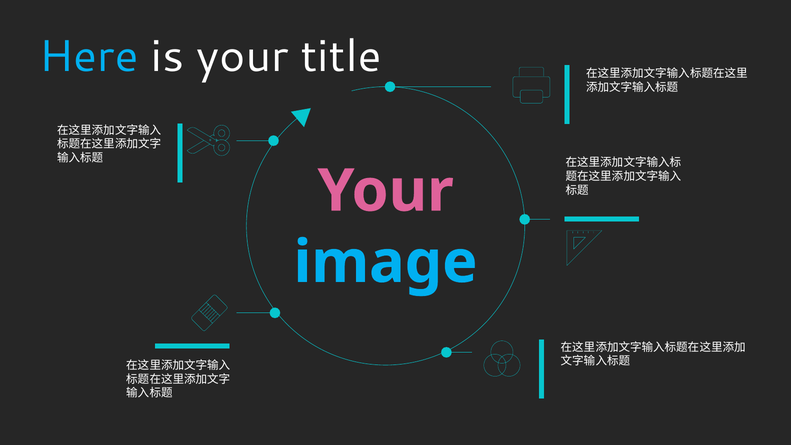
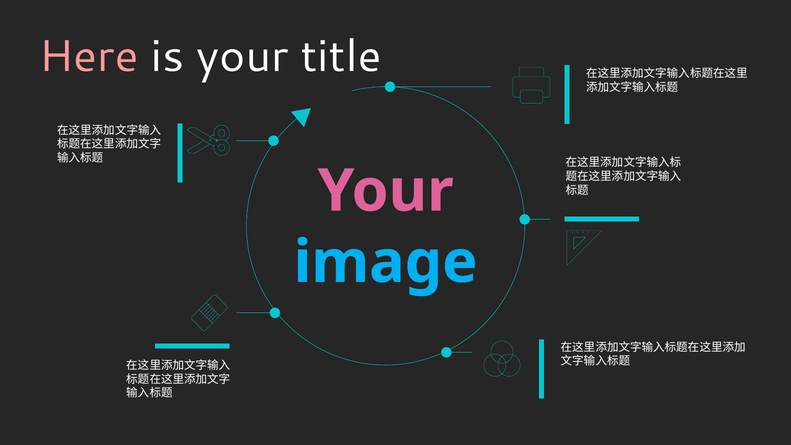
Here colour: light blue -> pink
